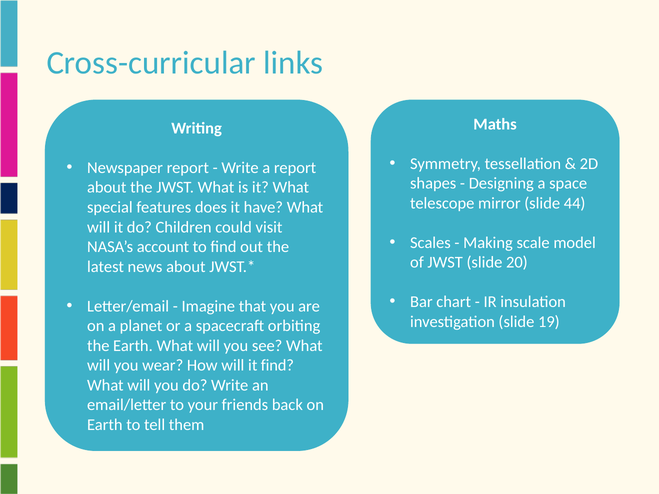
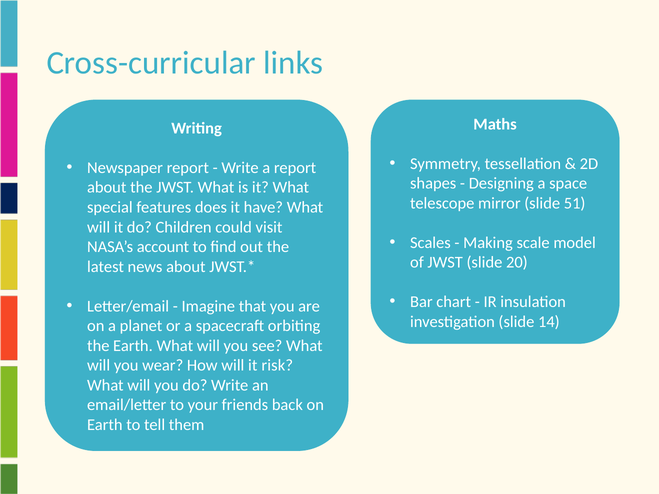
44: 44 -> 51
19: 19 -> 14
it find: find -> risk
